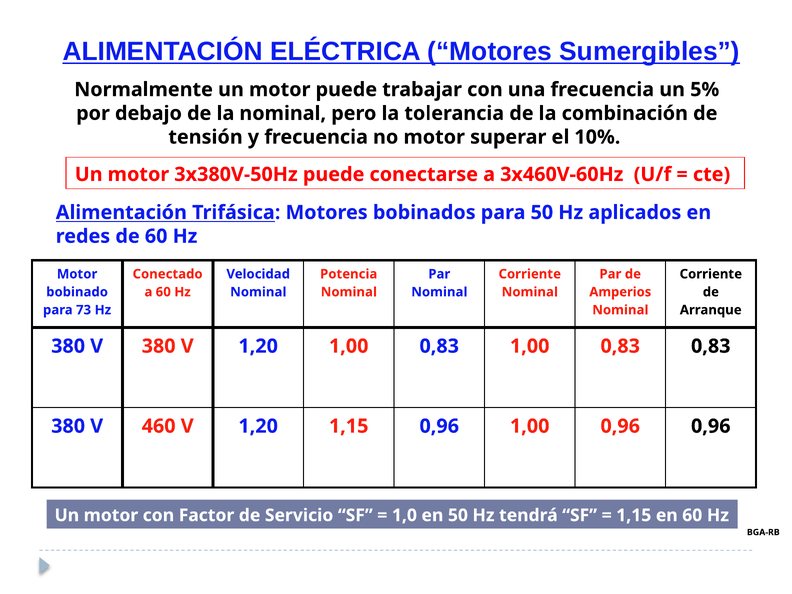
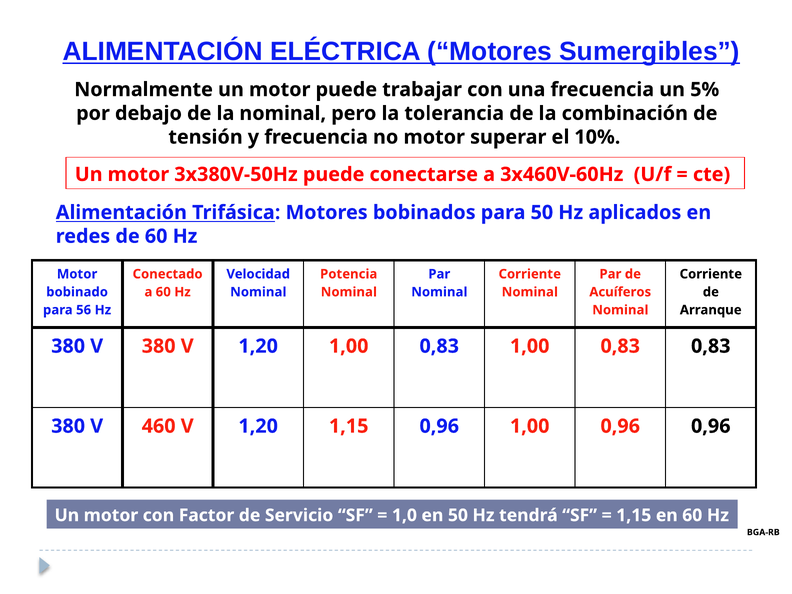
Amperios: Amperios -> Acuíferos
73: 73 -> 56
